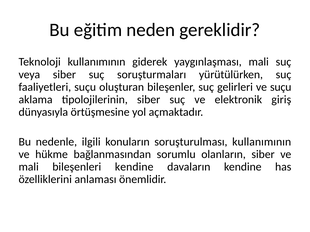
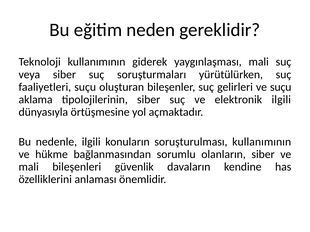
elektronik giriş: giriş -> ilgili
bileşenleri kendine: kendine -> güvenlik
